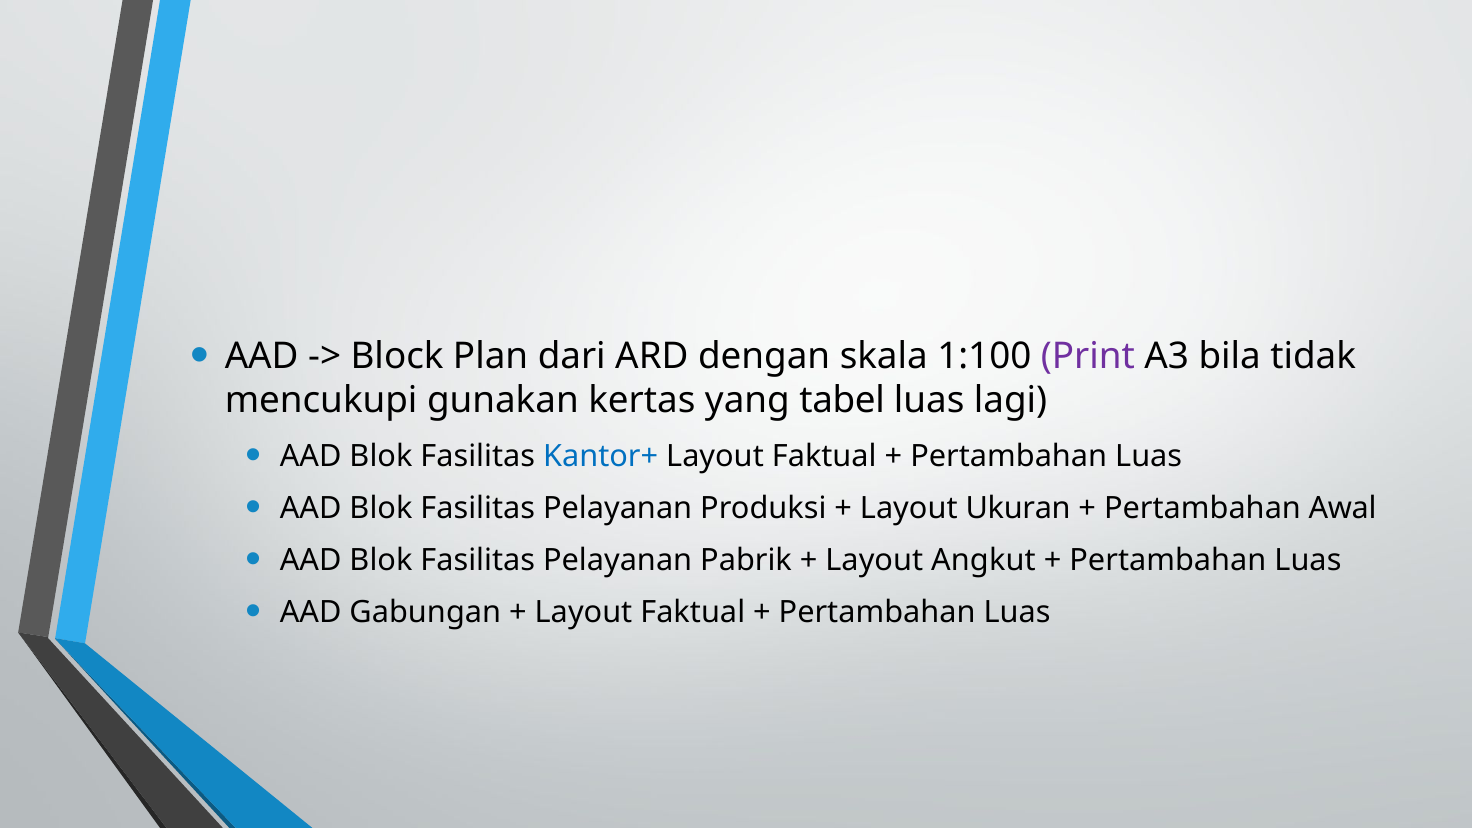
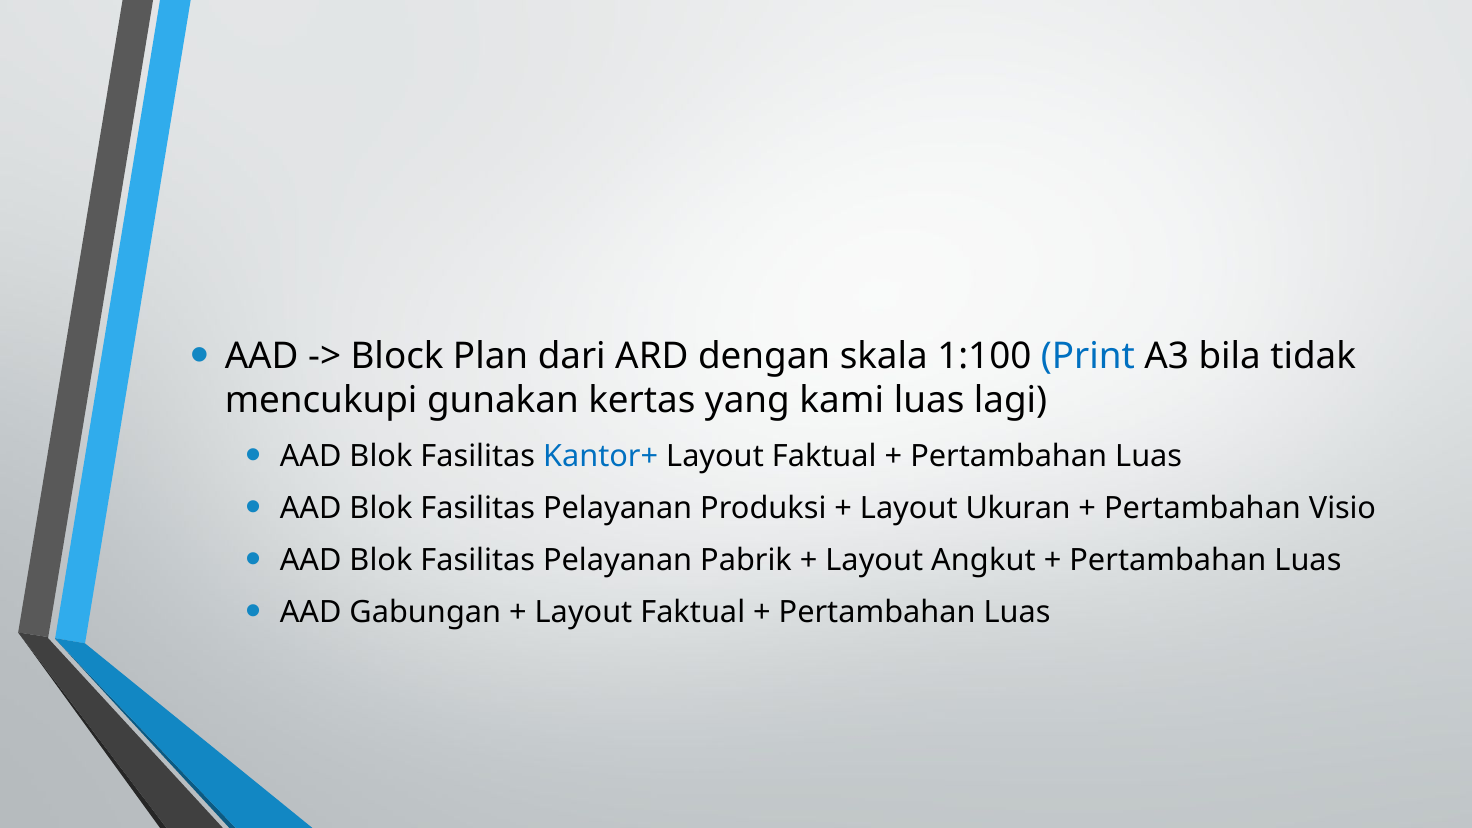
Print colour: purple -> blue
tabel: tabel -> kami
Awal: Awal -> Visio
